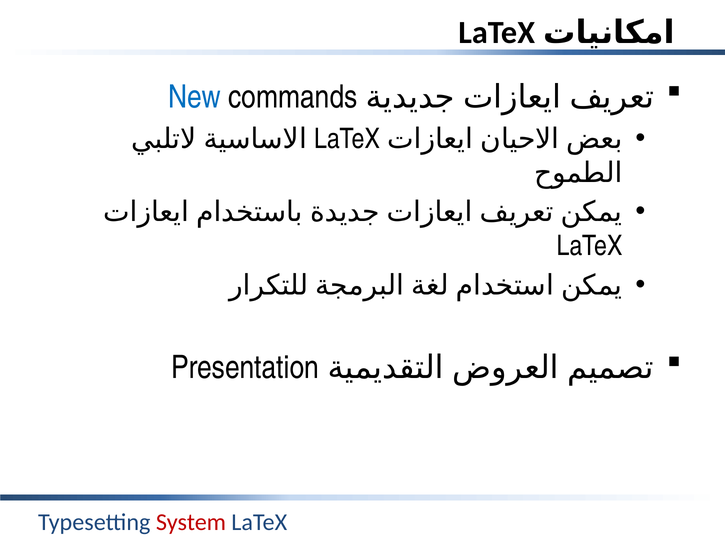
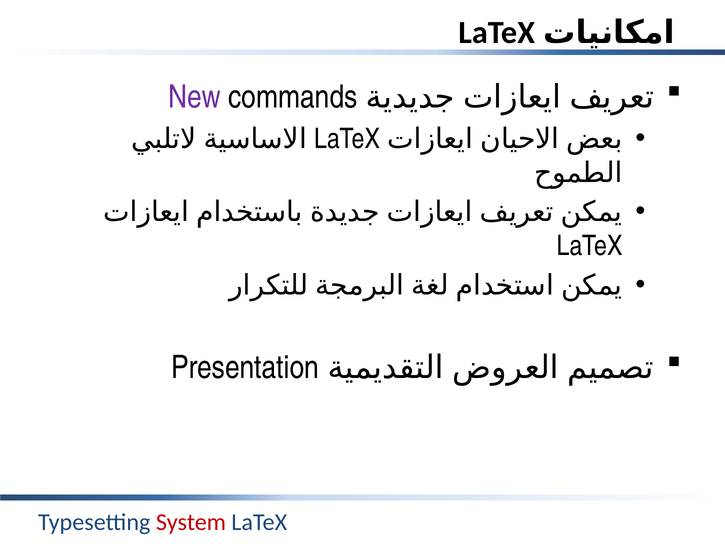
New colour: blue -> purple
